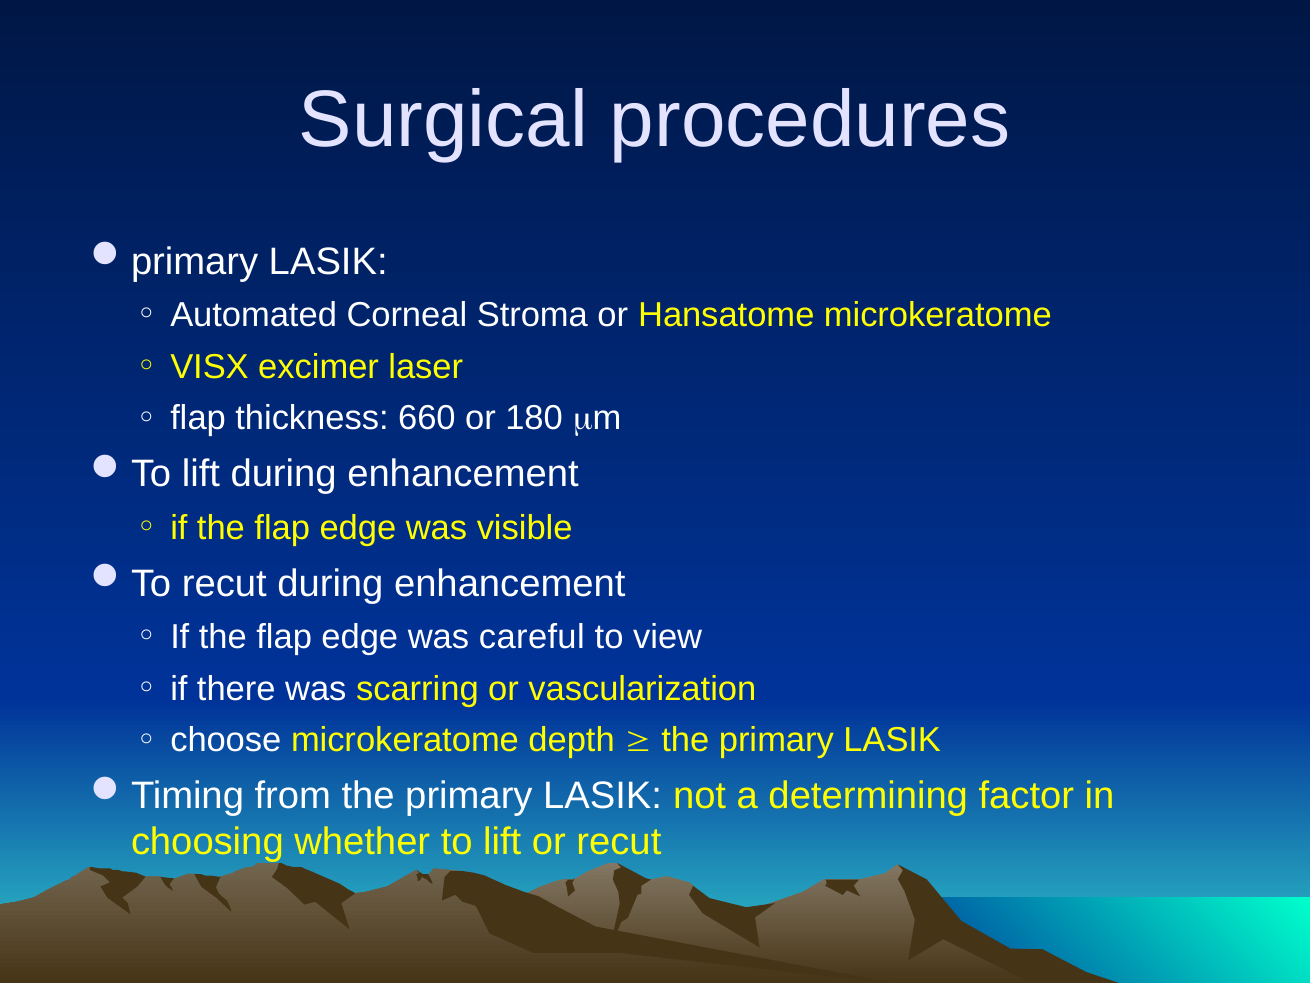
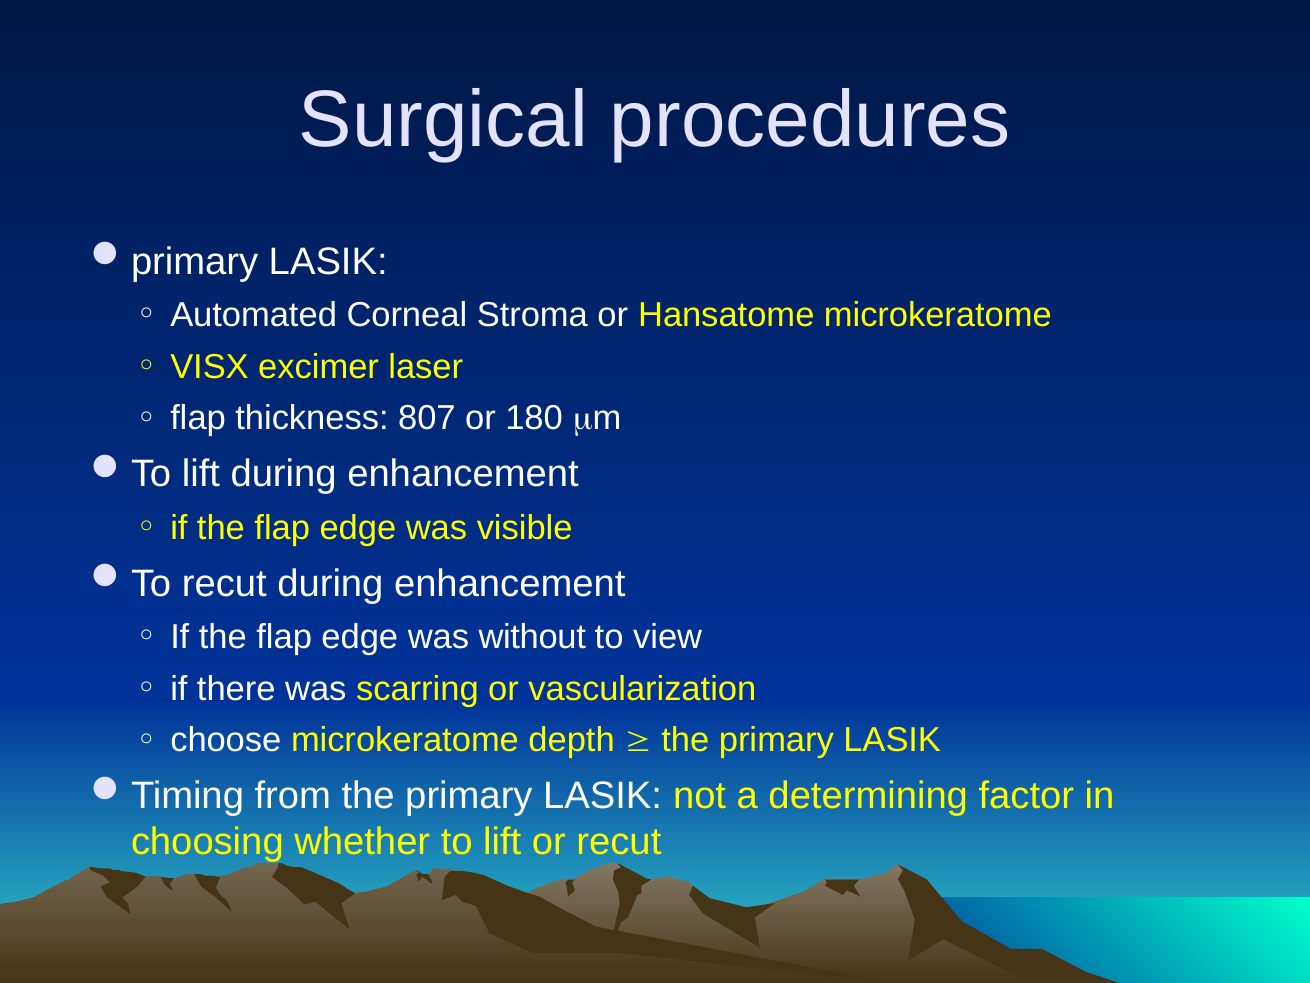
660: 660 -> 807
careful: careful -> without
